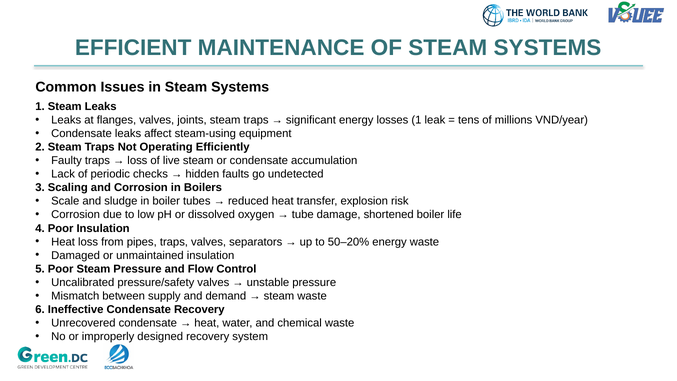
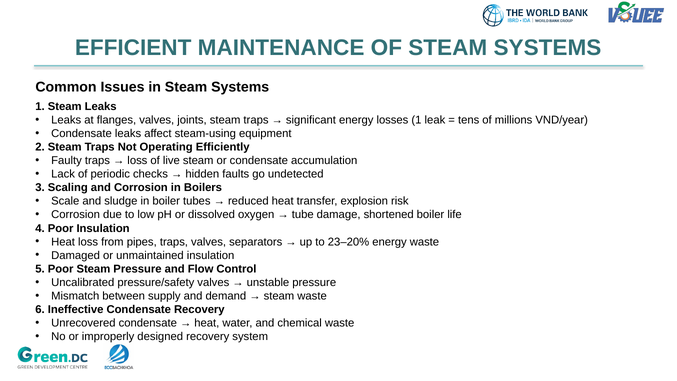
50–20%: 50–20% -> 23–20%
